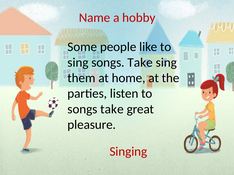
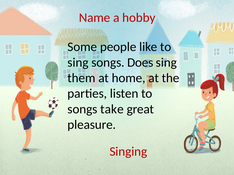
sing songs Take: Take -> Does
